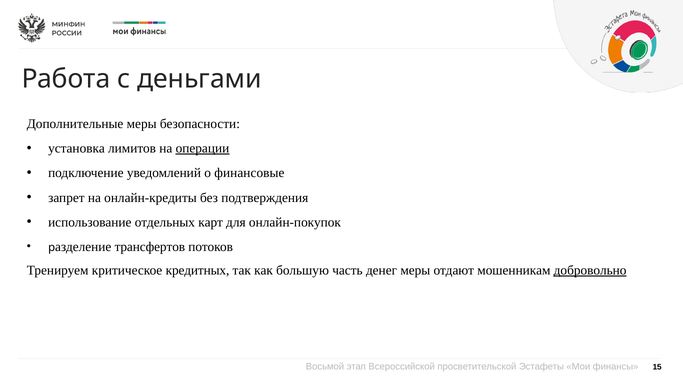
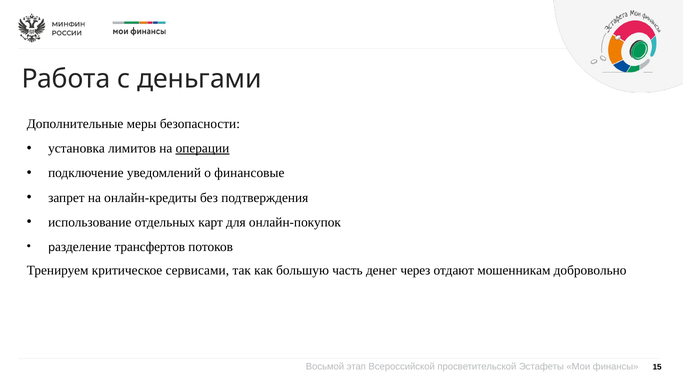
кредитных: кредитных -> сервисами
денег меры: меры -> через
добровольно underline: present -> none
